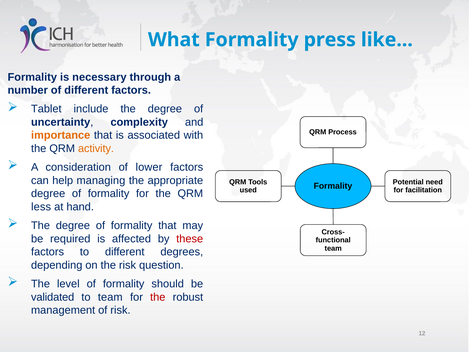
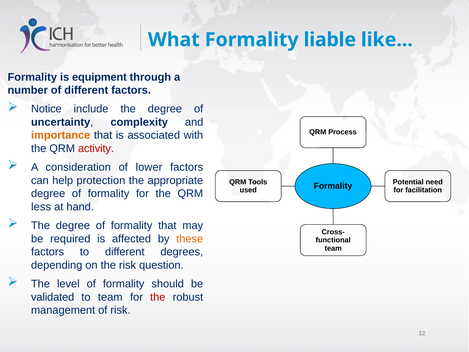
press: press -> liable
necessary: necessary -> equipment
Tablet: Tablet -> Notice
activity colour: orange -> red
managing: managing -> protection
these colour: red -> orange
